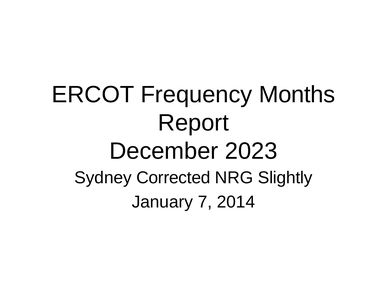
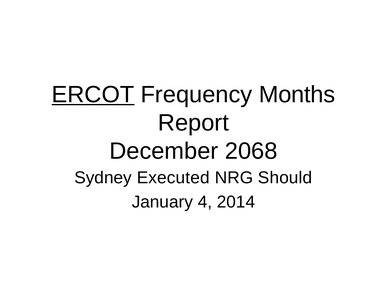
ERCOT underline: none -> present
2023: 2023 -> 2068
Corrected: Corrected -> Executed
Slightly: Slightly -> Should
7: 7 -> 4
